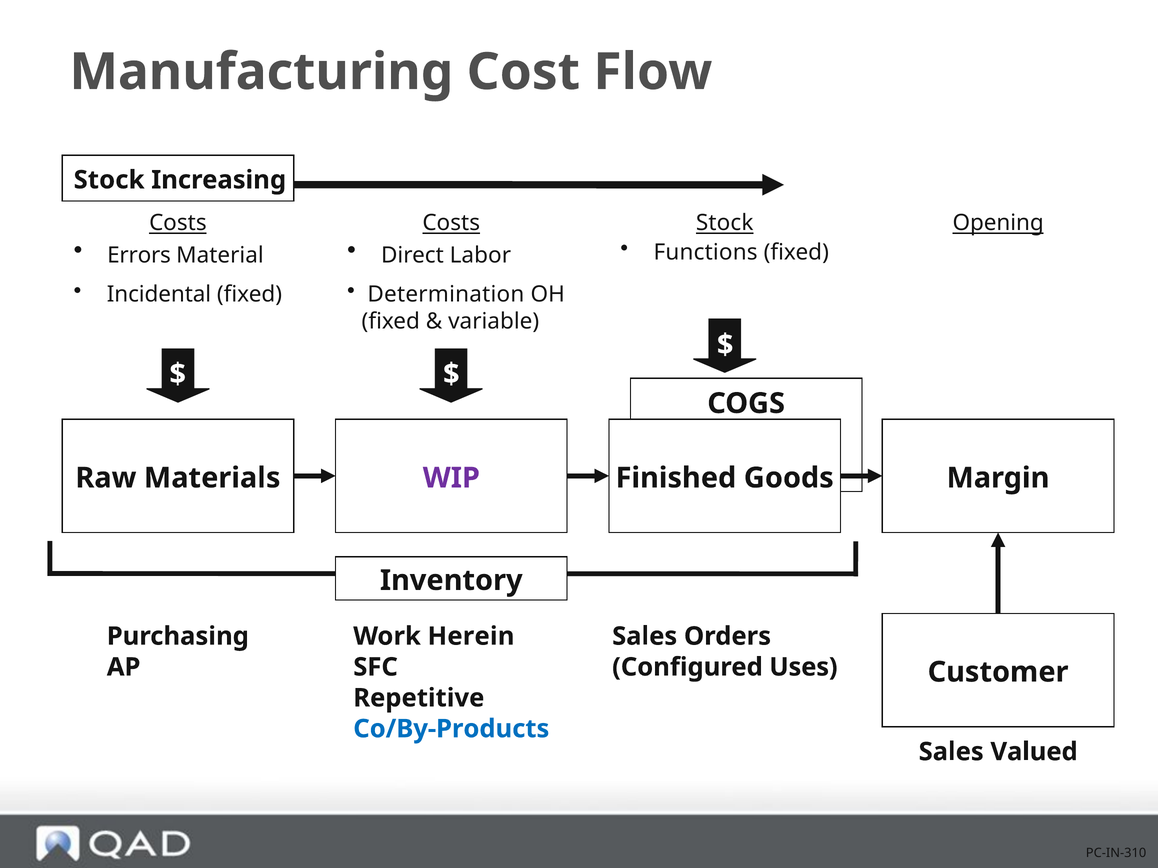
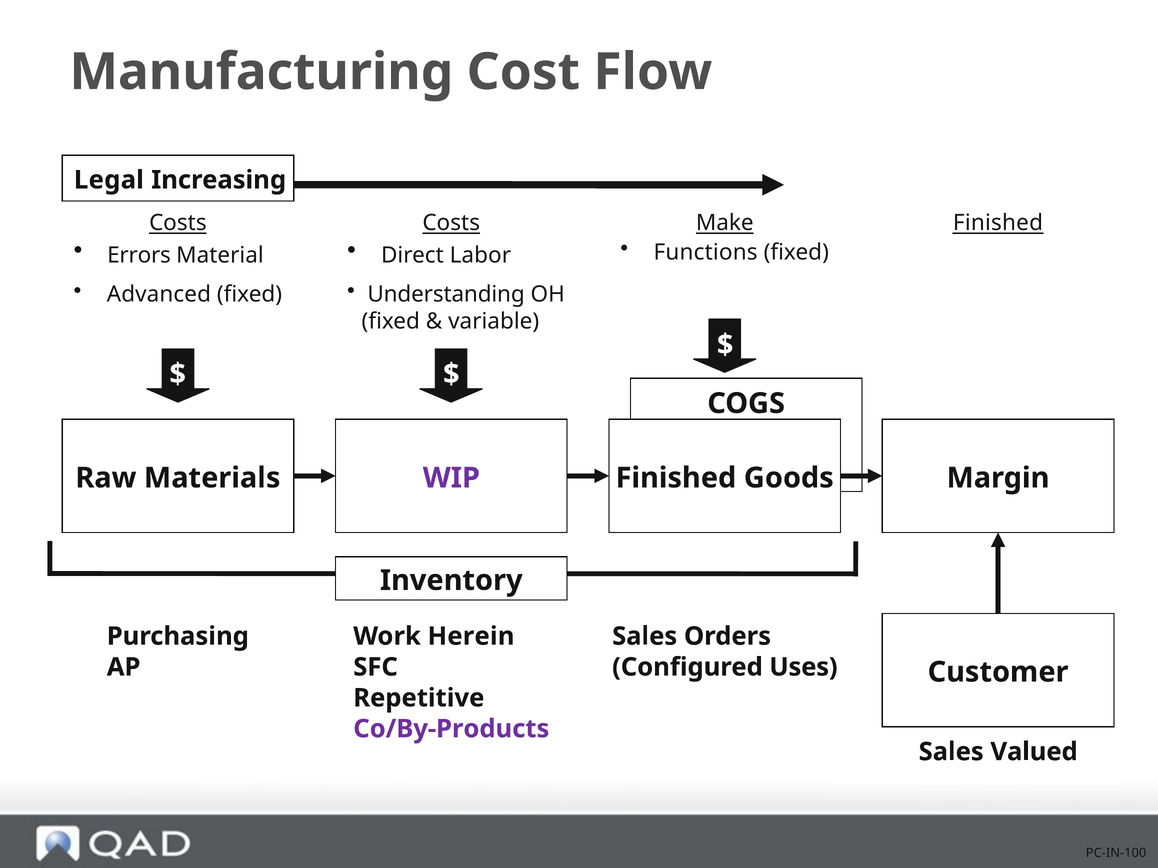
Stock at (109, 180): Stock -> Legal
Stock at (725, 223): Stock -> Make
Opening at (998, 223): Opening -> Finished
Incidental: Incidental -> Advanced
Determination: Determination -> Understanding
Co/By-Products colour: blue -> purple
PC-IN-310: PC-IN-310 -> PC-IN-100
